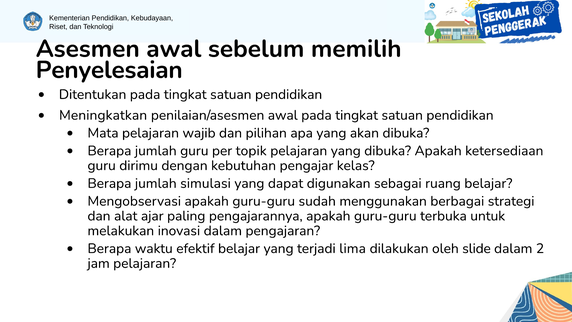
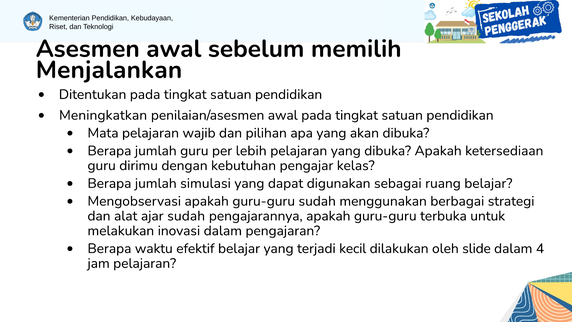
Penyelesaian: Penyelesaian -> Menjalankan
topik: topik -> lebih
ajar paling: paling -> sudah
lima: lima -> kecil
2: 2 -> 4
